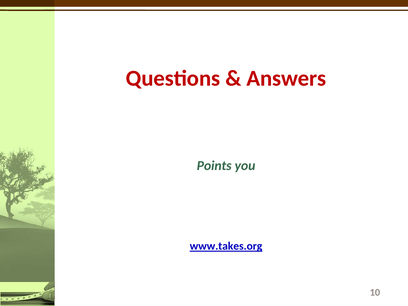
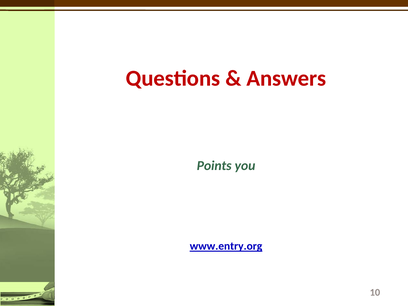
www.takes.org: www.takes.org -> www.entry.org
